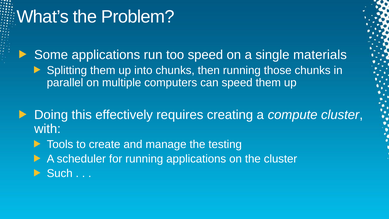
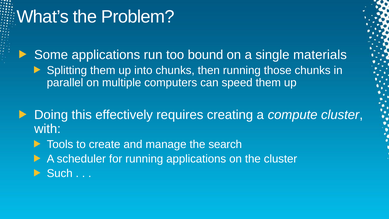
too speed: speed -> bound
testing: testing -> search
